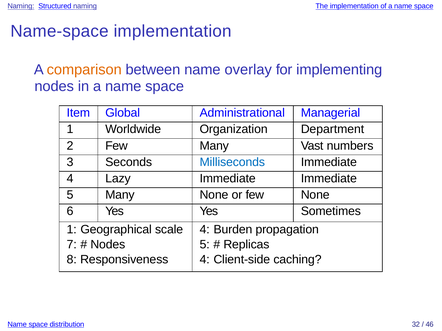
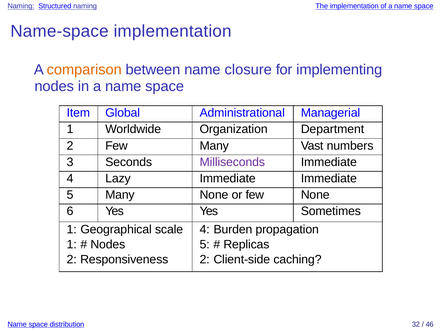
overlay: overlay -> closure
Milliseconds colour: blue -> purple
7 at (72, 245): 7 -> 1
8 at (72, 260): 8 -> 2
4 at (205, 260): 4 -> 2
